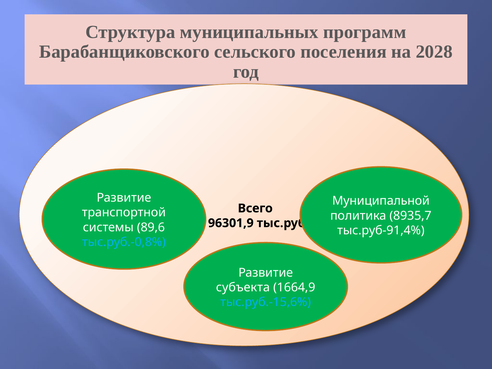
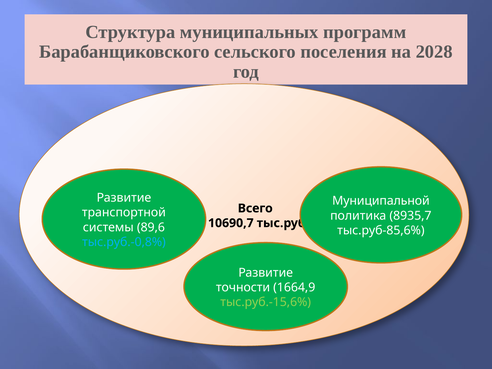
96301,9: 96301,9 -> 10690,7
тыс.руб-91,4%: тыс.руб-91,4% -> тыс.руб-85,6%
субъекта: субъекта -> точности
тыс.руб.-15,6% colour: light blue -> light green
